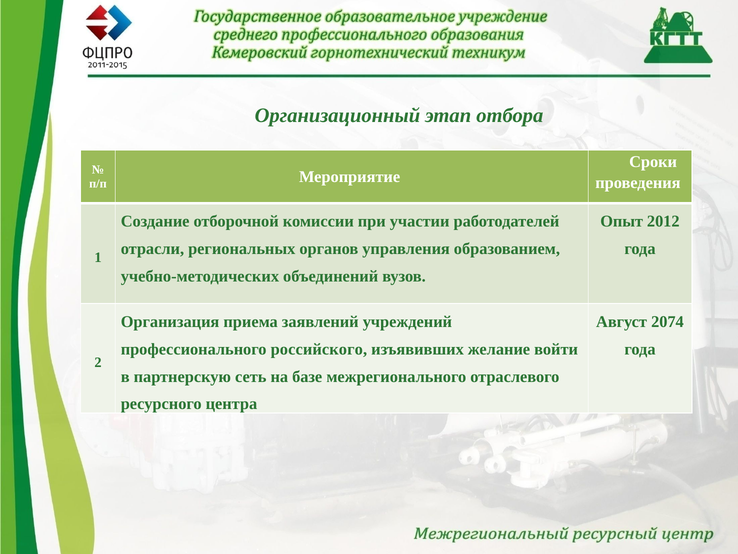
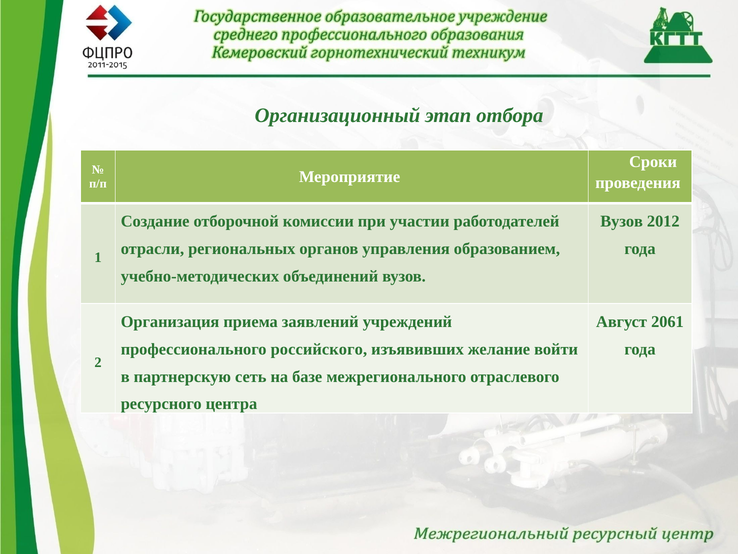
Опыт at (622, 221): Опыт -> Вузов
2074: 2074 -> 2061
